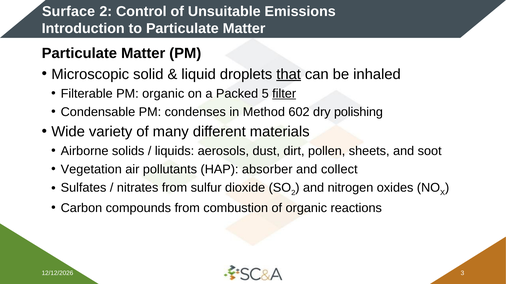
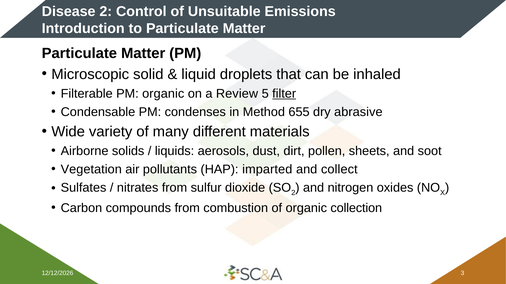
Surface: Surface -> Disease
that underline: present -> none
Packed: Packed -> Review
602: 602 -> 655
polishing: polishing -> abrasive
absorber: absorber -> imparted
reactions: reactions -> collection
